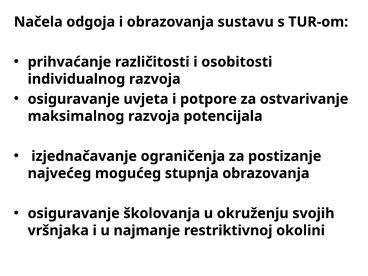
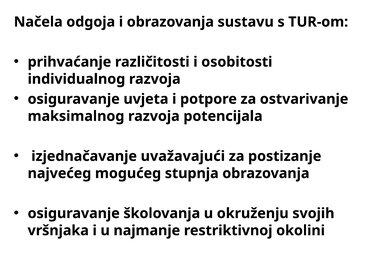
ograničenja: ograničenja -> uvažavajući
